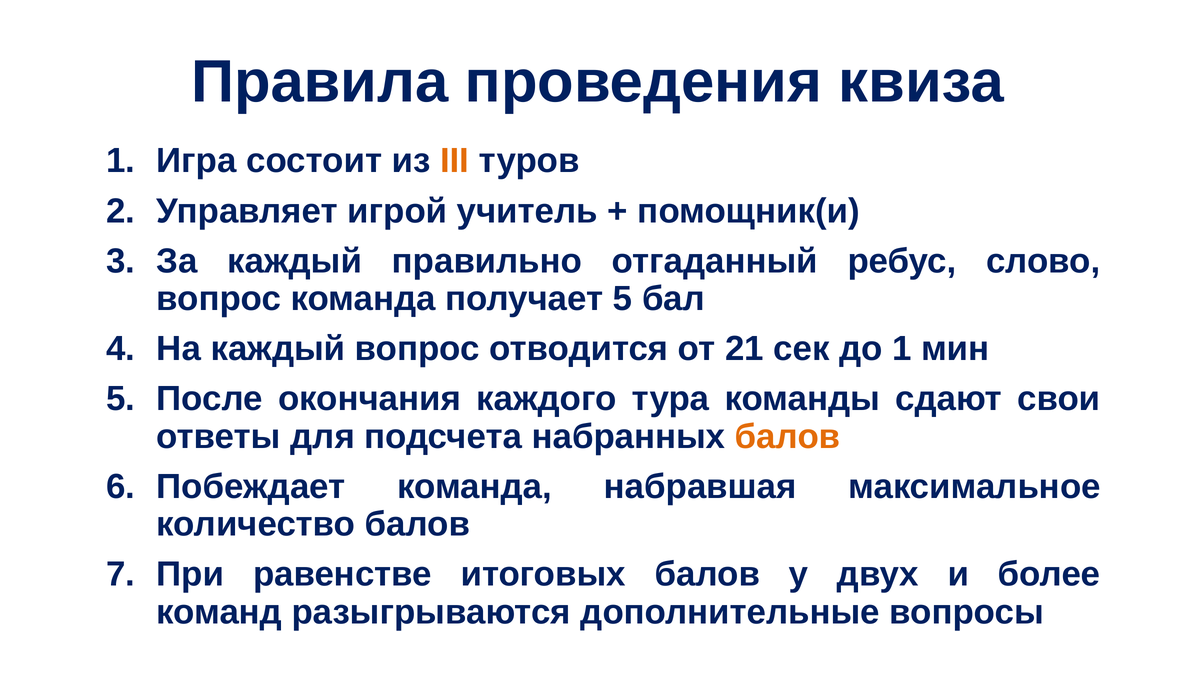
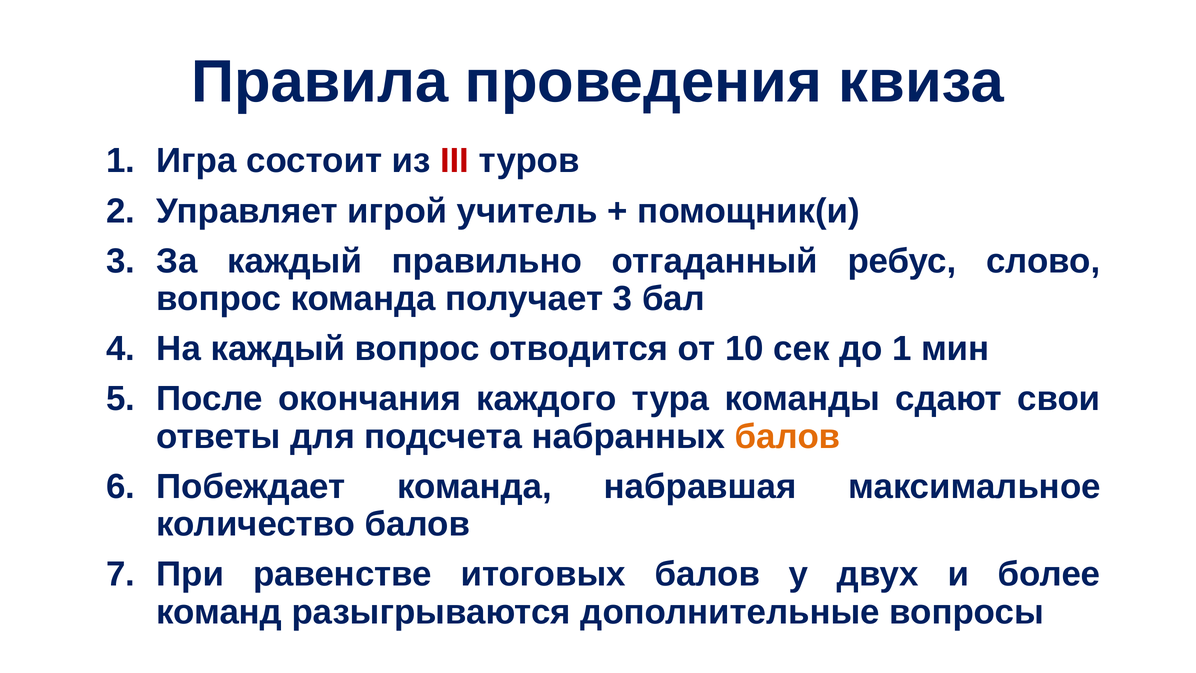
III colour: orange -> red
получает 5: 5 -> 3
21: 21 -> 10
